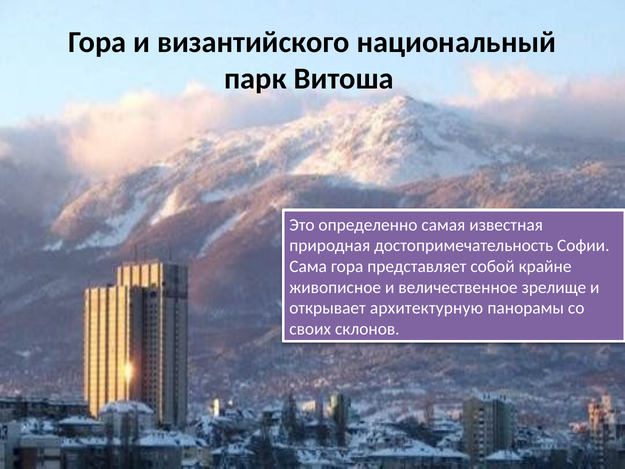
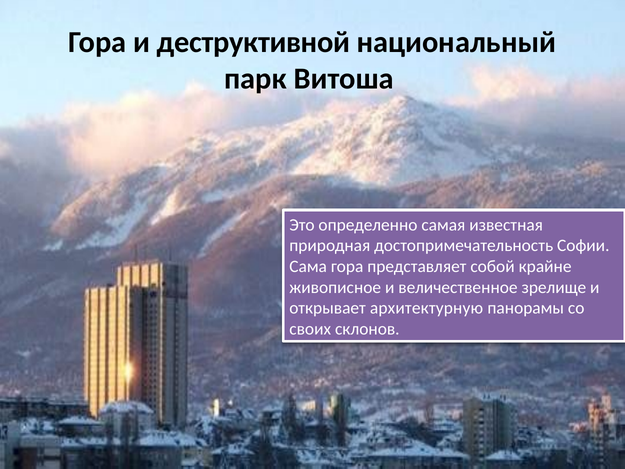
византийского: византийского -> деструктивной
